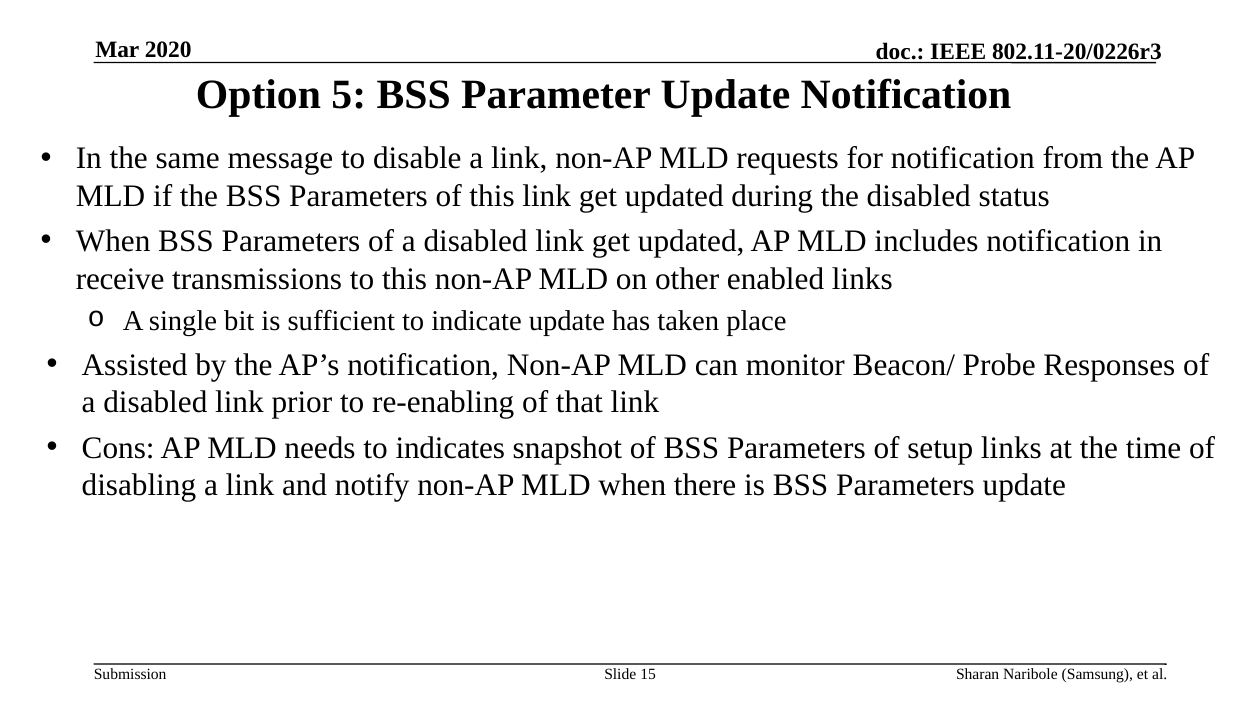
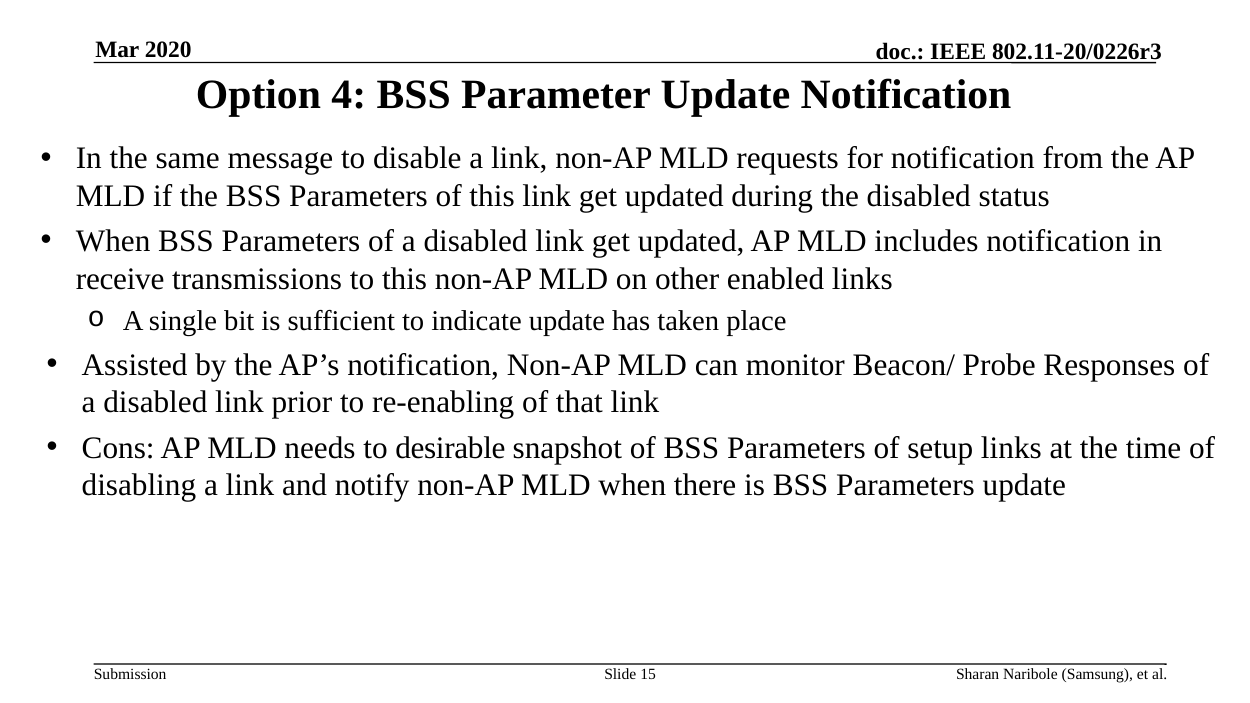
5: 5 -> 4
indicates: indicates -> desirable
